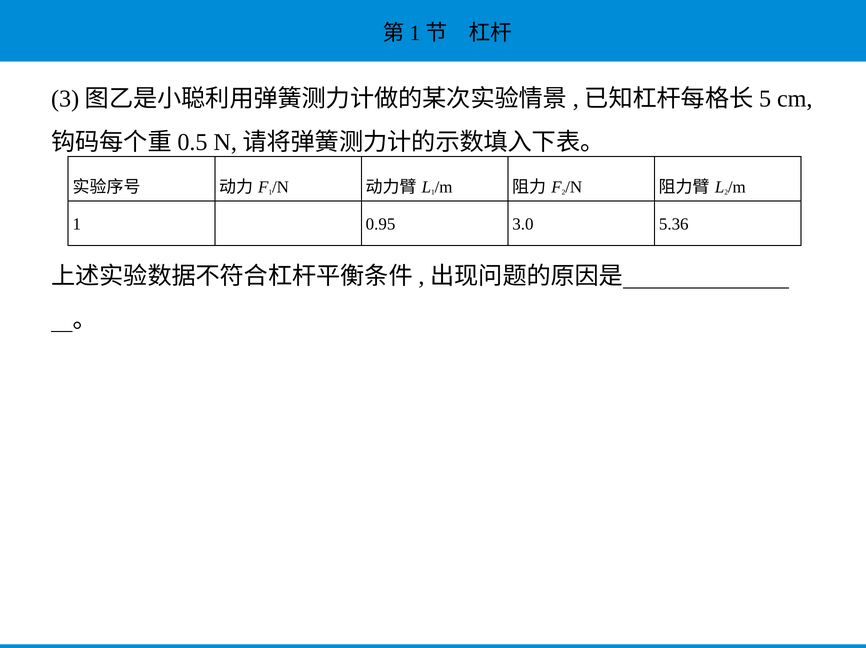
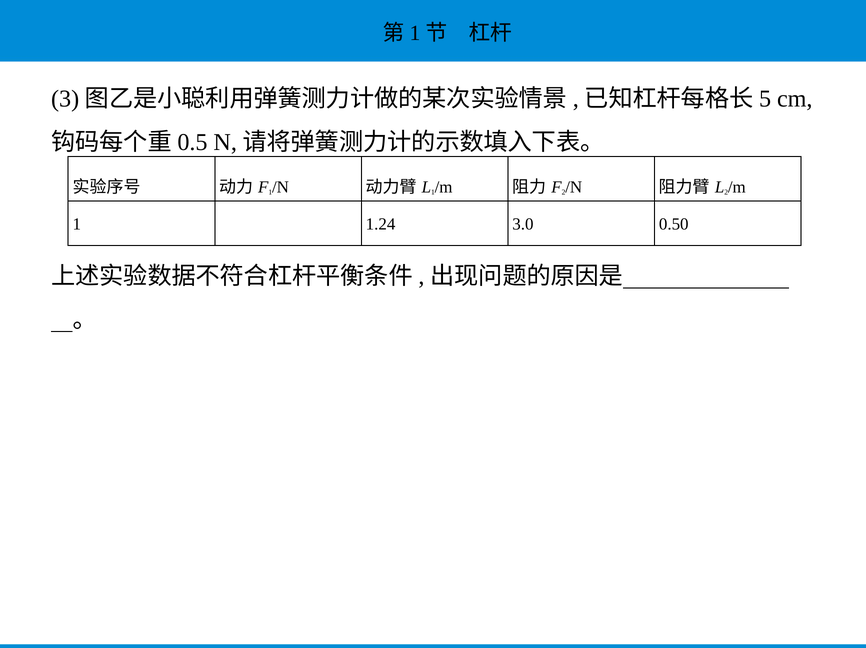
0.95: 0.95 -> 1.24
5.36: 5.36 -> 0.50
